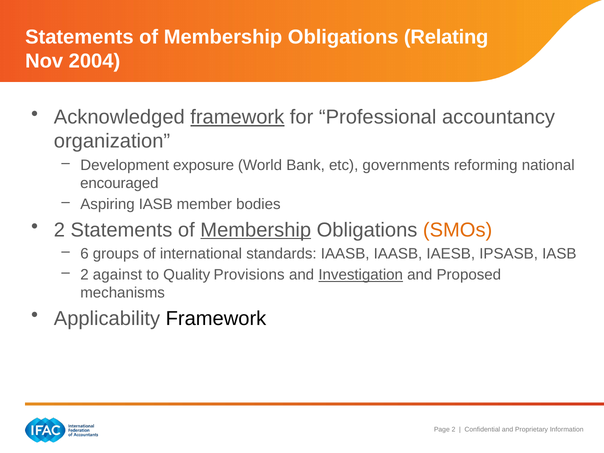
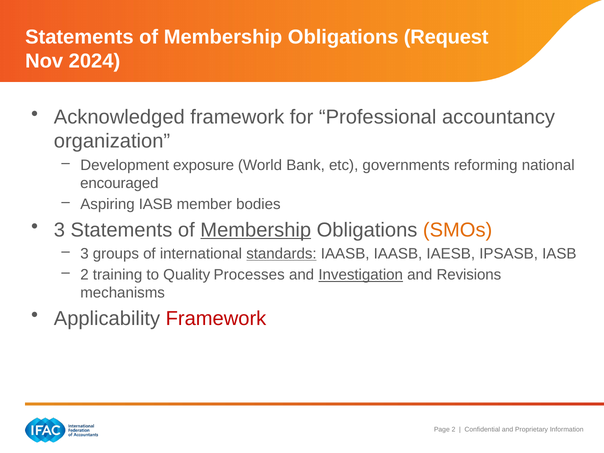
Relating: Relating -> Request
2004: 2004 -> 2024
framework at (237, 117) underline: present -> none
2 at (59, 230): 2 -> 3
6 at (84, 254): 6 -> 3
standards underline: none -> present
against: against -> training
Provisions: Provisions -> Processes
Proposed: Proposed -> Revisions
Framework at (216, 318) colour: black -> red
